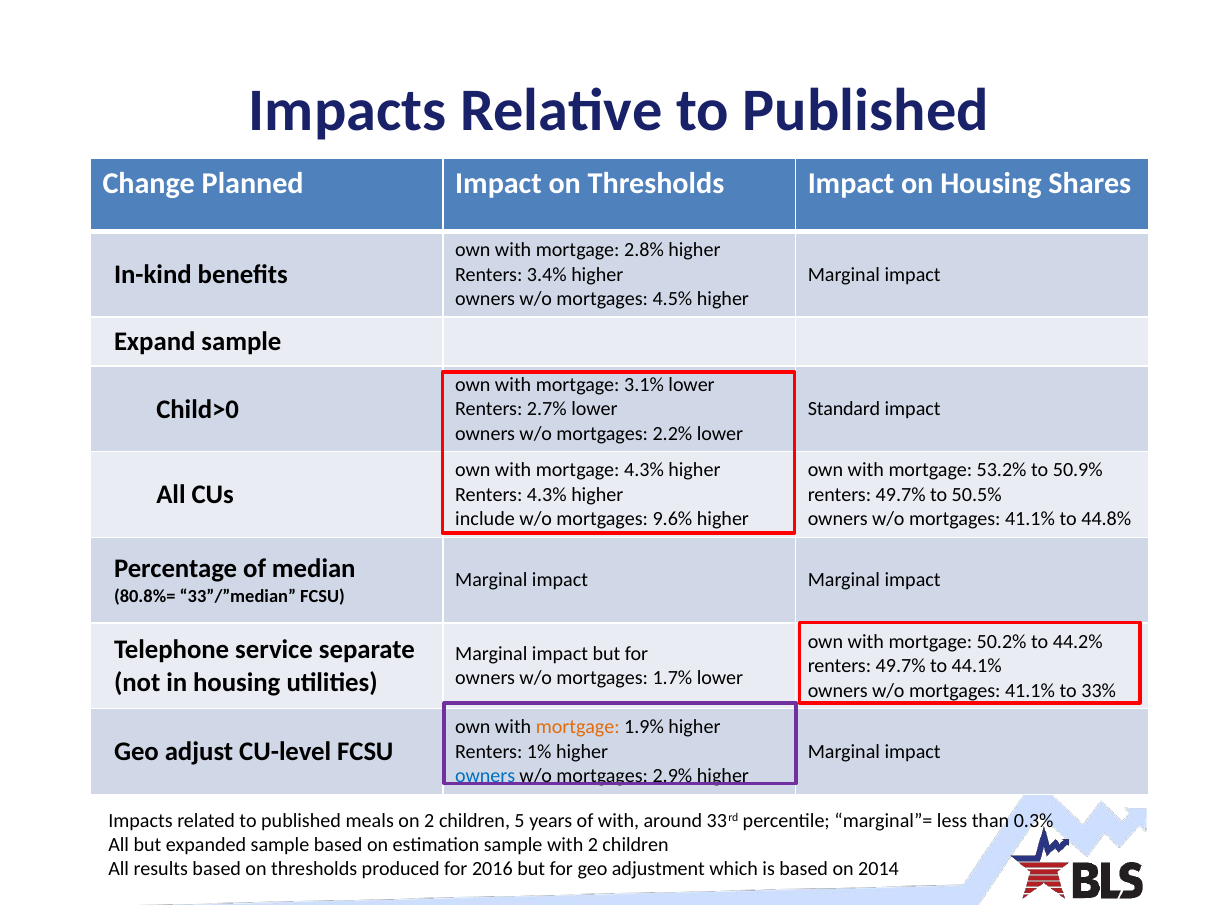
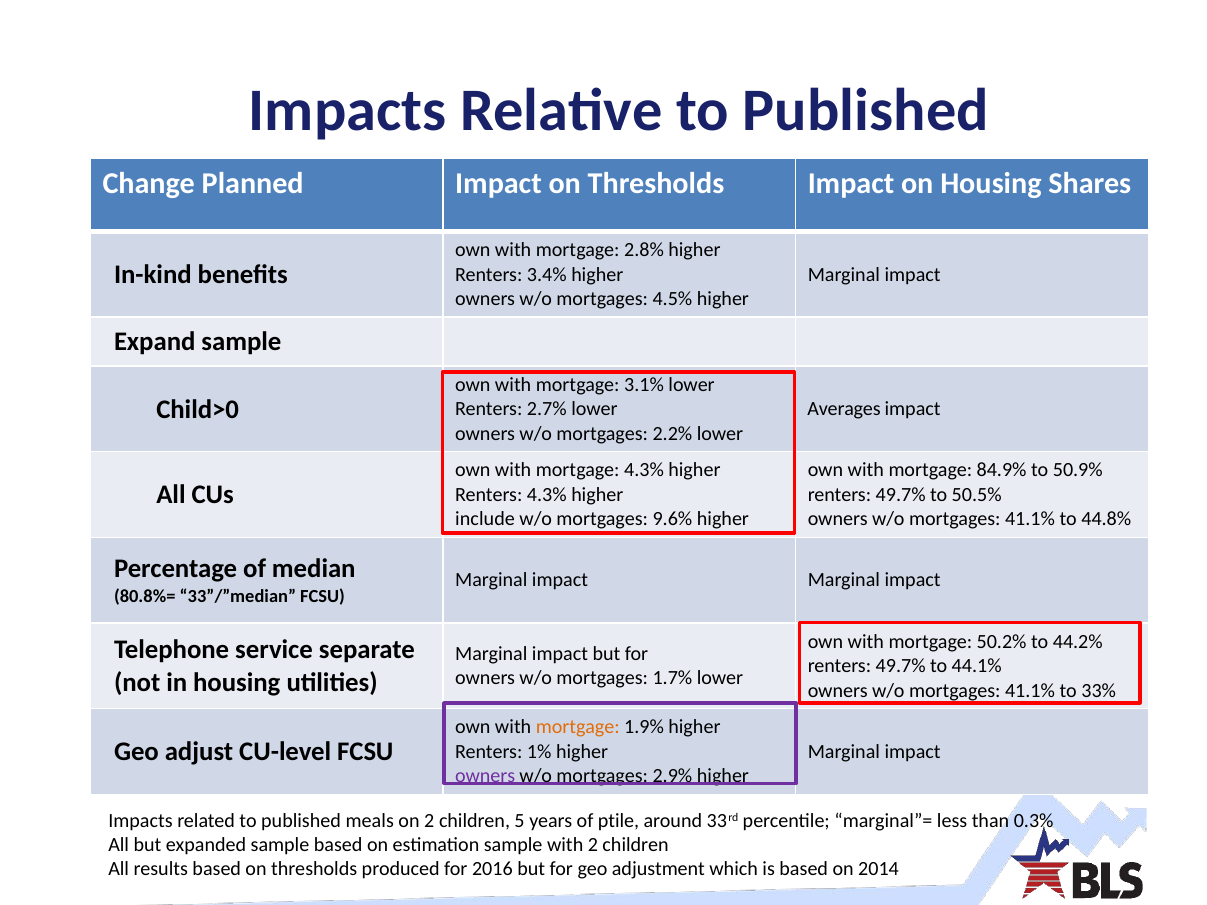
Standard: Standard -> Averages
53.2%: 53.2% -> 84.9%
owners at (485, 776) colour: blue -> purple
of with: with -> ptile
